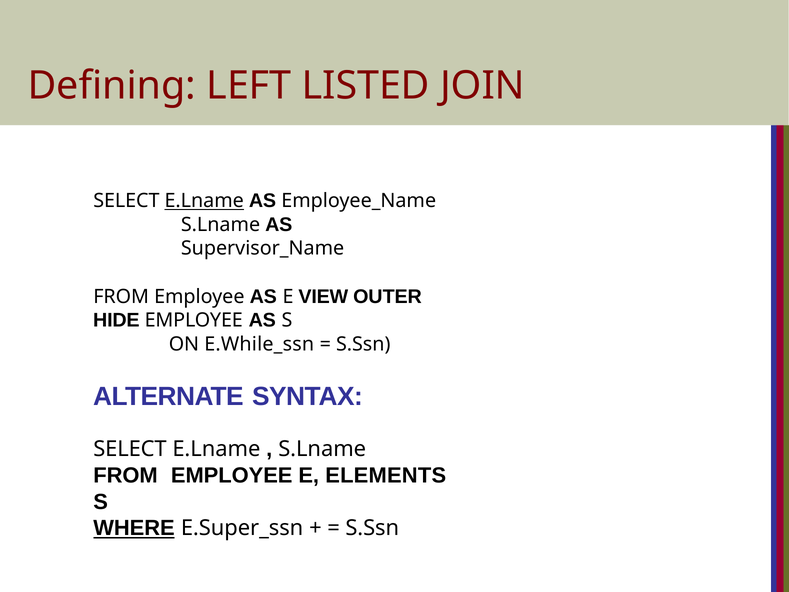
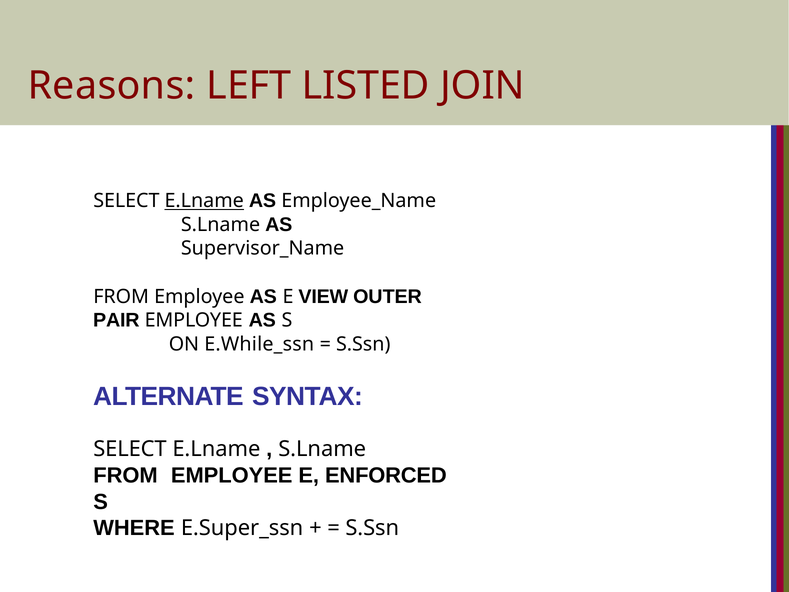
Defining: Defining -> Reasons
HIDE: HIDE -> PAIR
ELEMENTS: ELEMENTS -> ENFORCED
WHERE underline: present -> none
